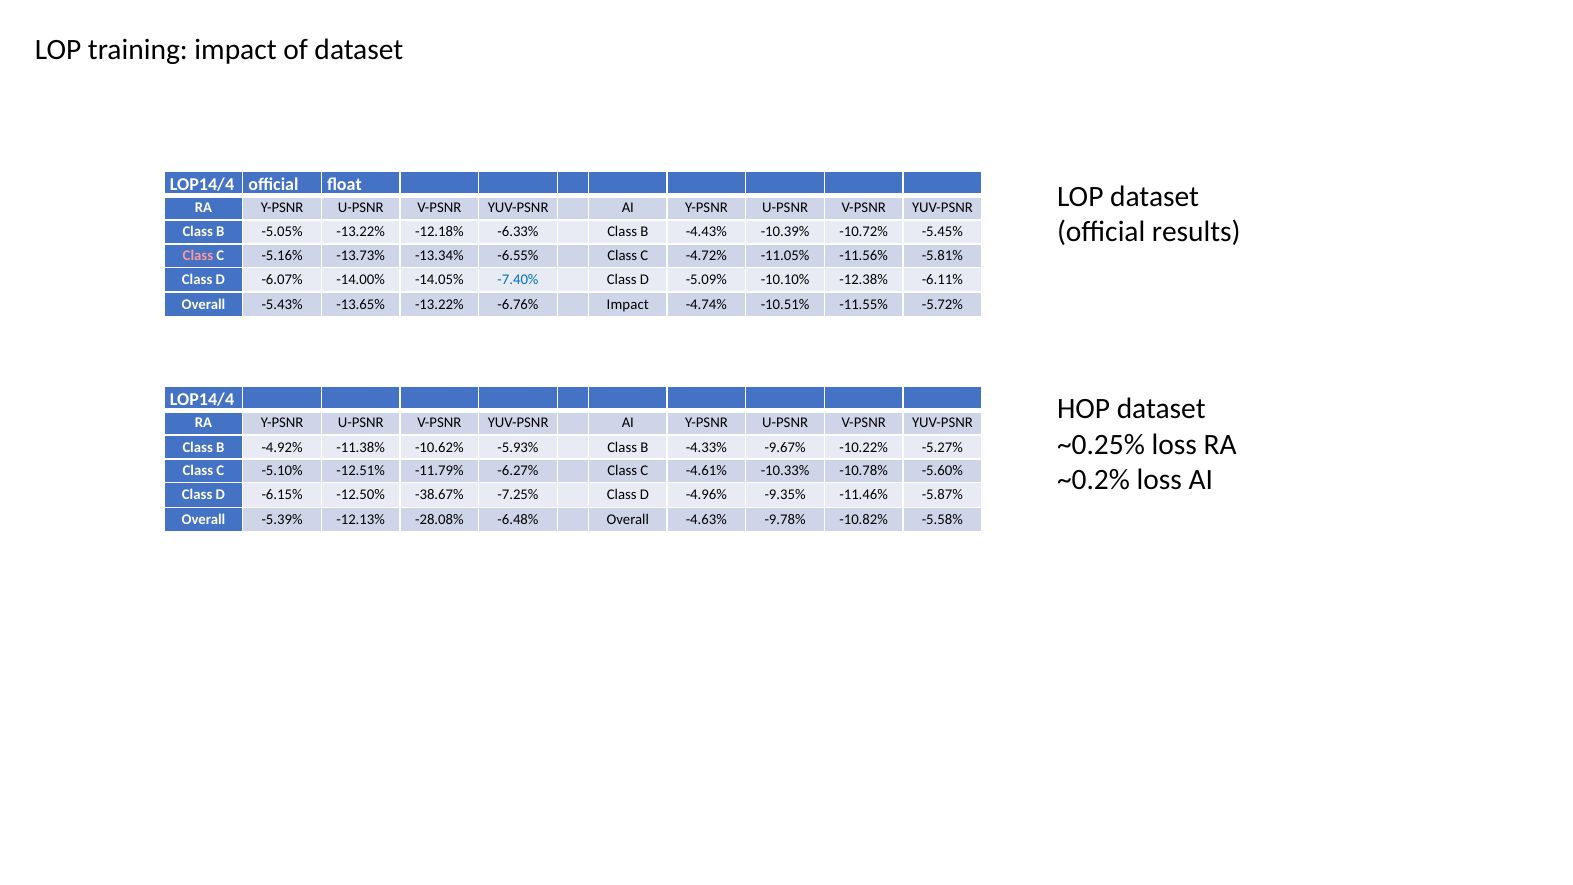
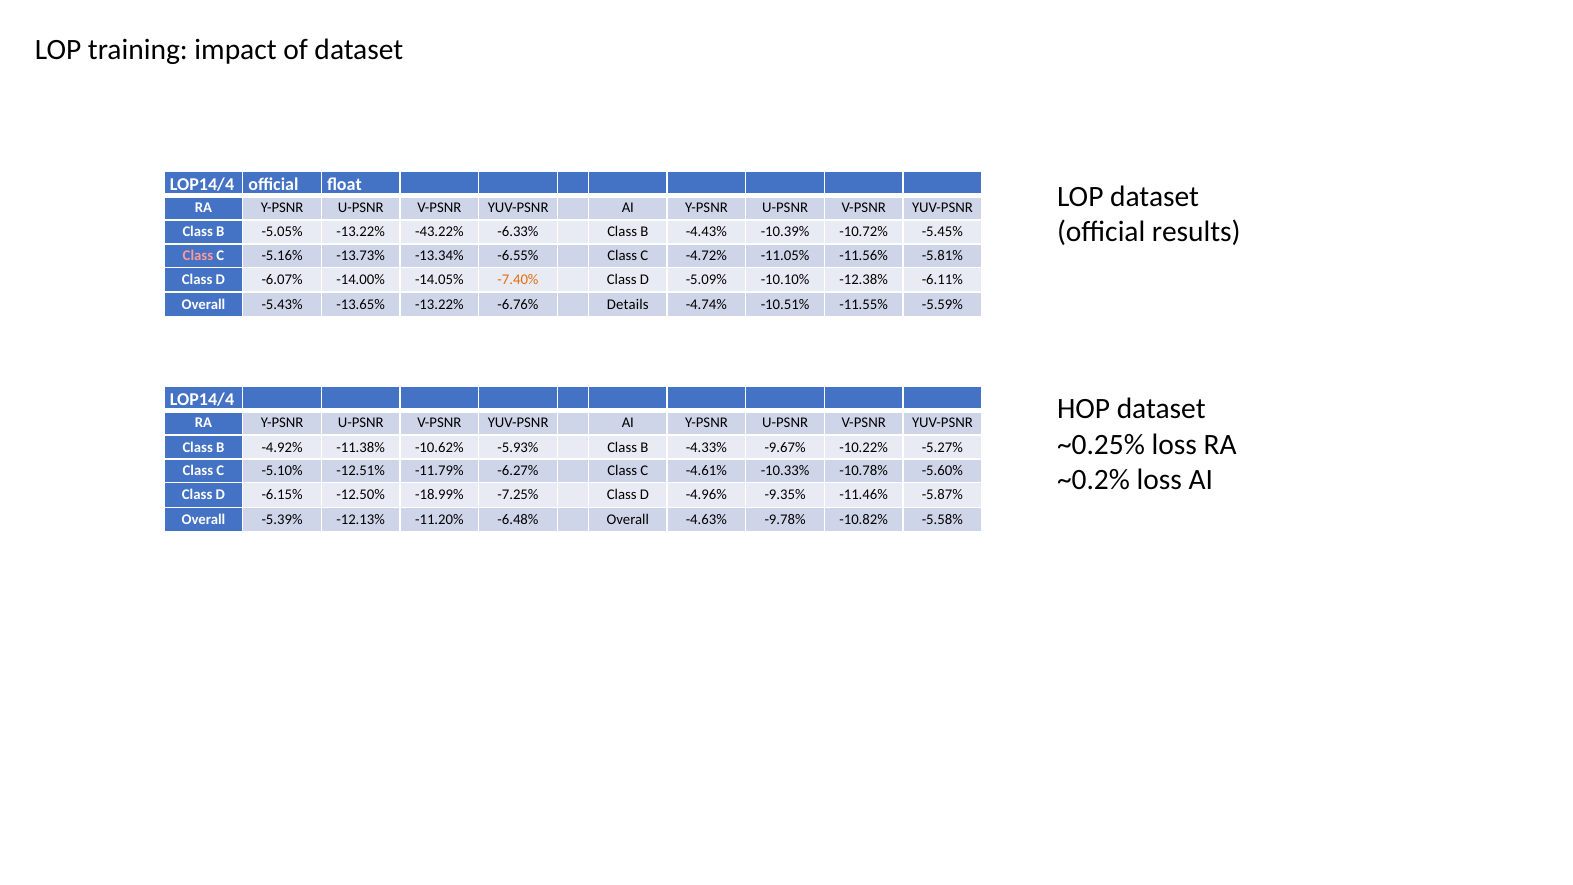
-12.18%: -12.18% -> -43.22%
-7.40% colour: blue -> orange
-6.76% Impact: Impact -> Details
-5.72%: -5.72% -> -5.59%
-38.67%: -38.67% -> -18.99%
-28.08%: -28.08% -> -11.20%
